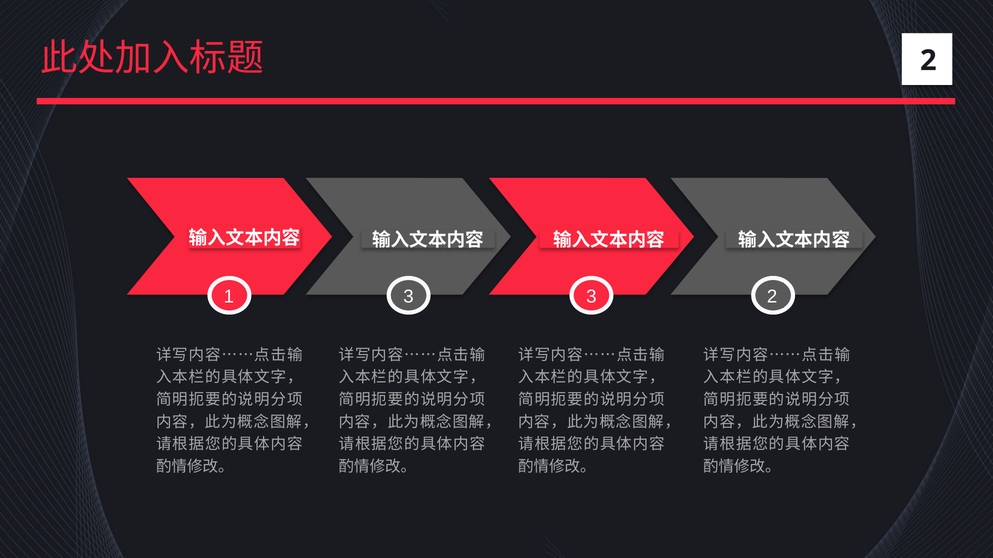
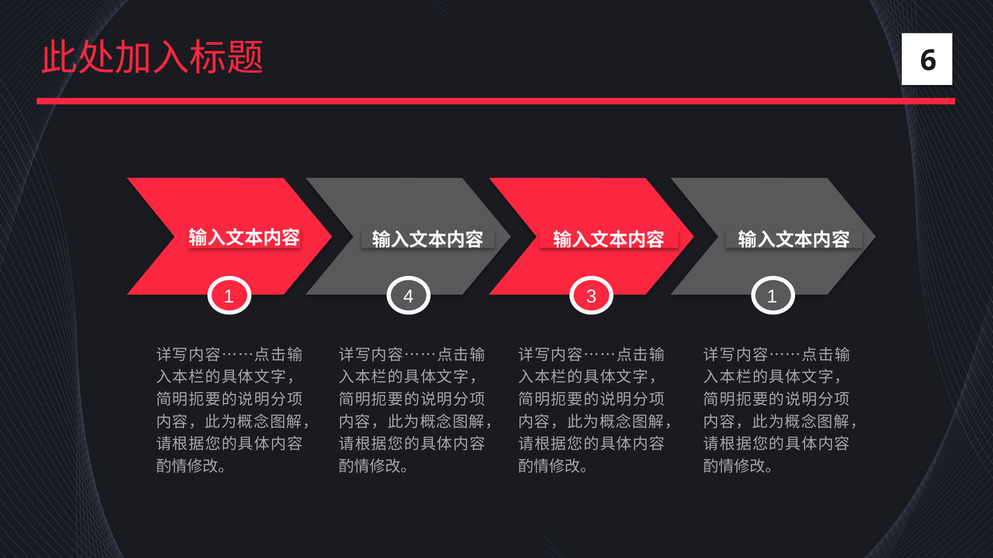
2 at (928, 61): 2 -> 6
1 3: 3 -> 4
3 2: 2 -> 1
